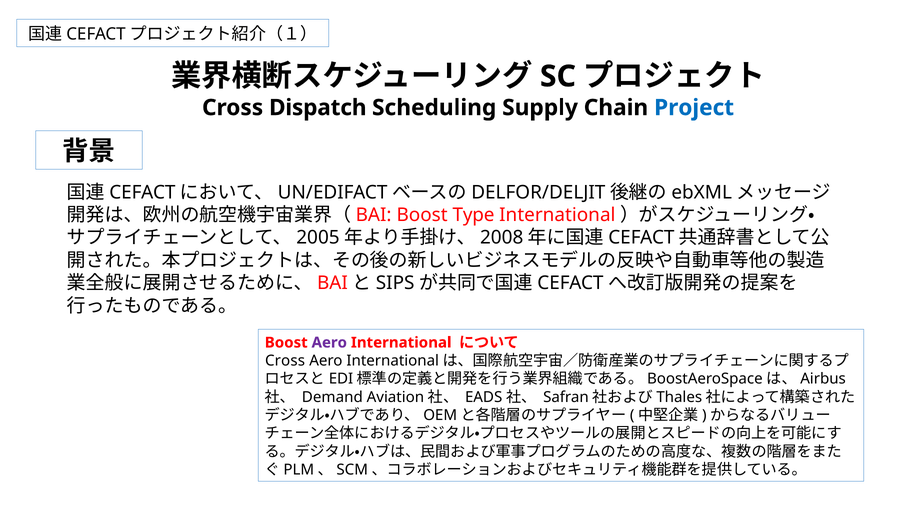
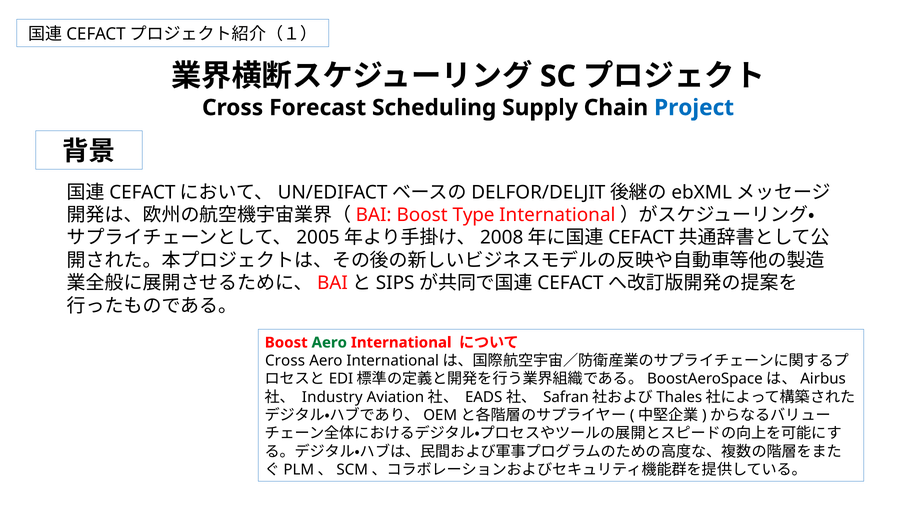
Dispatch: Dispatch -> Forecast
Aero at (329, 342) colour: purple -> green
Demand: Demand -> Industry
